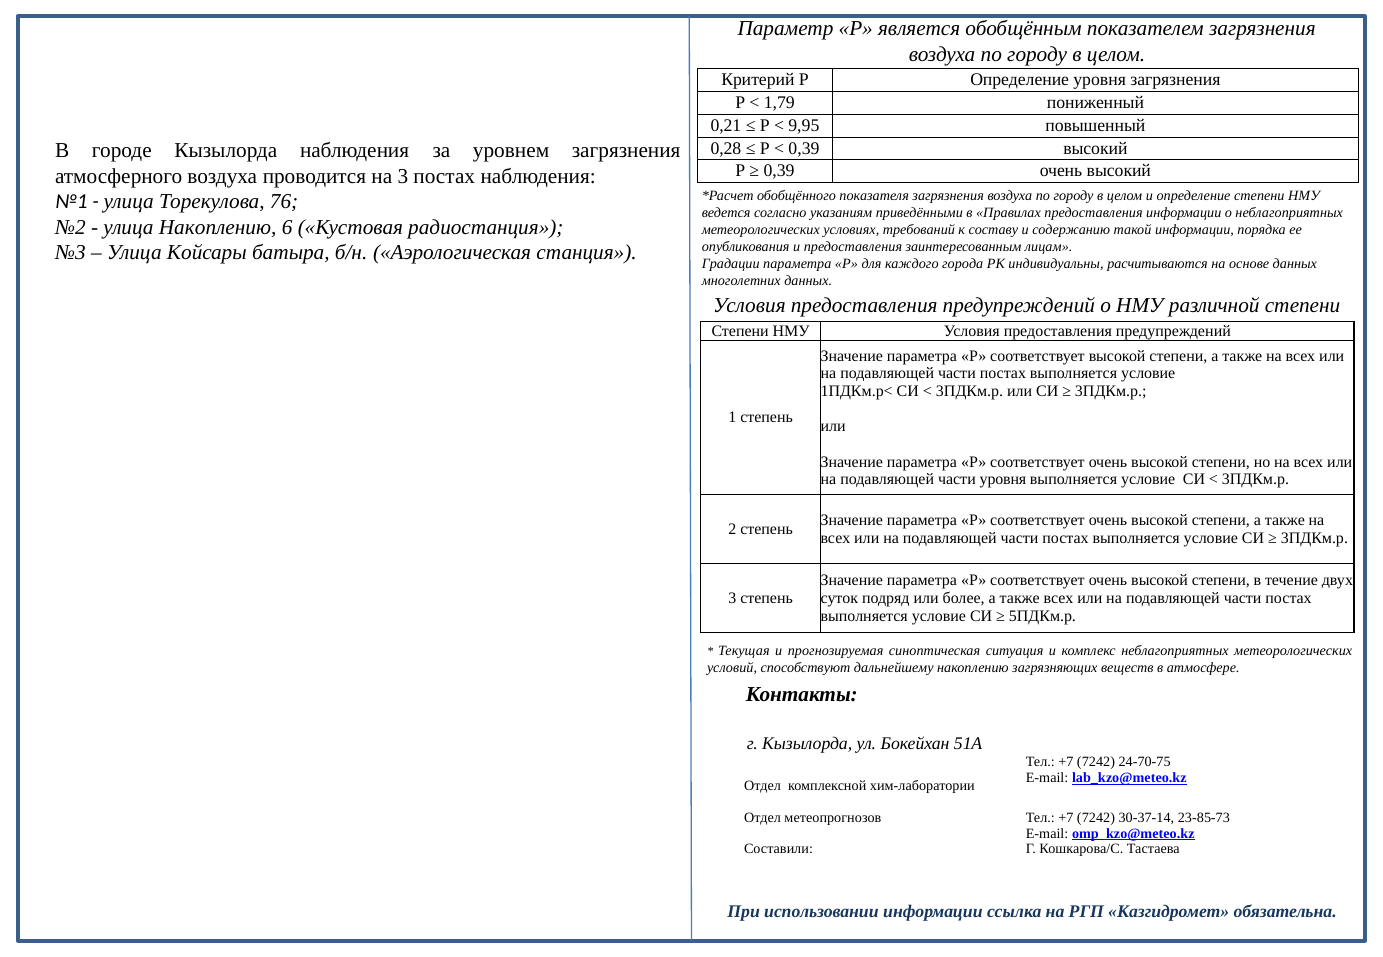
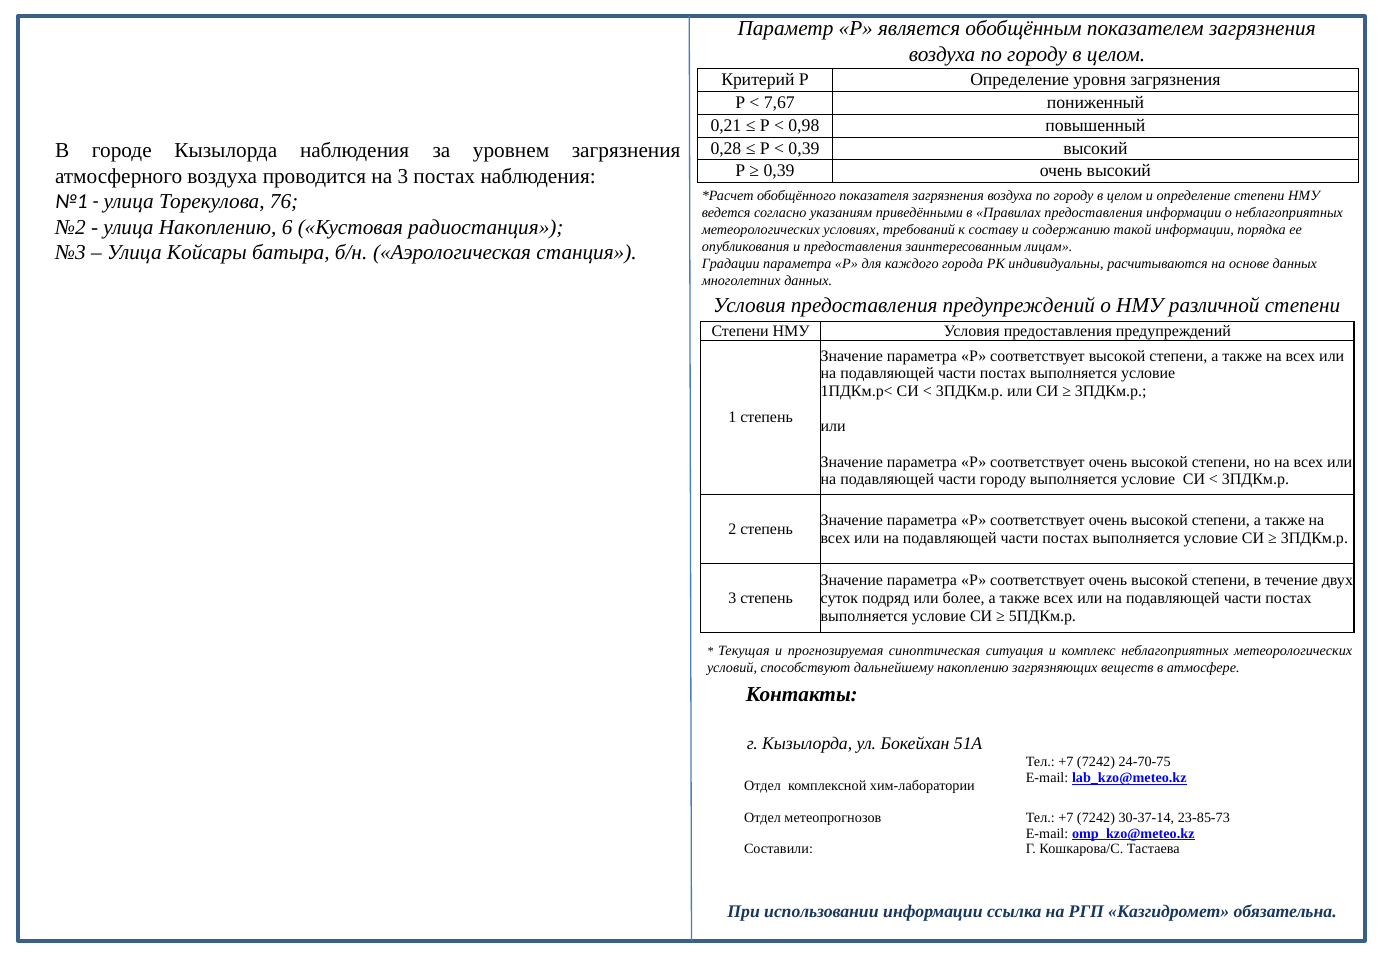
1,79: 1,79 -> 7,67
9,95: 9,95 -> 0,98
части уровня: уровня -> городу
